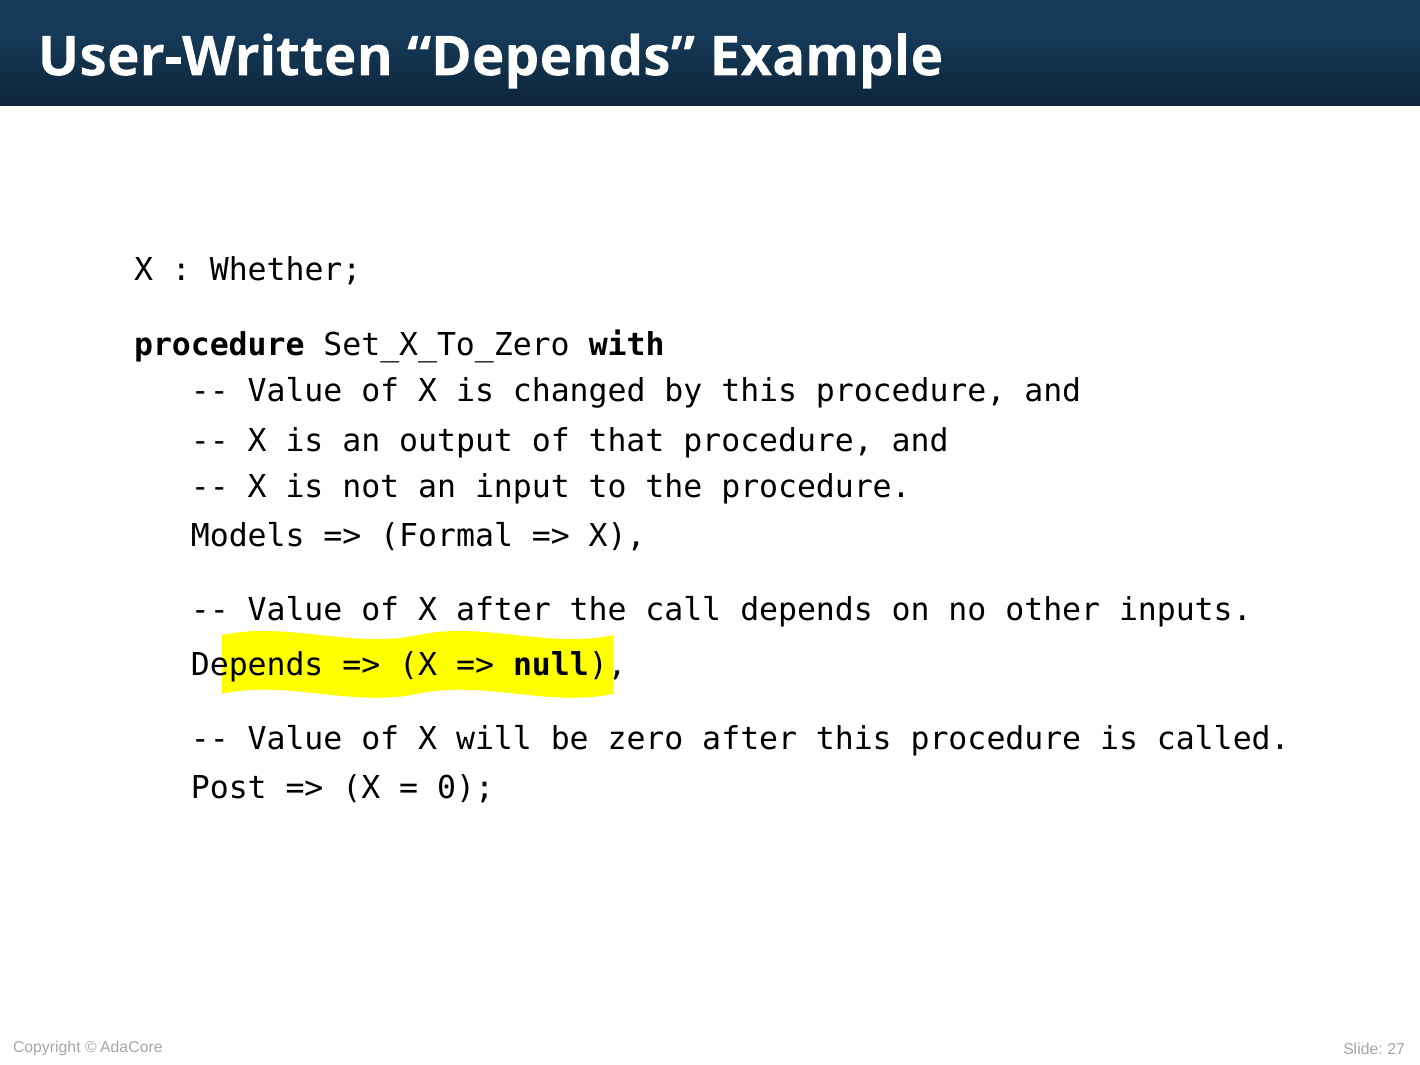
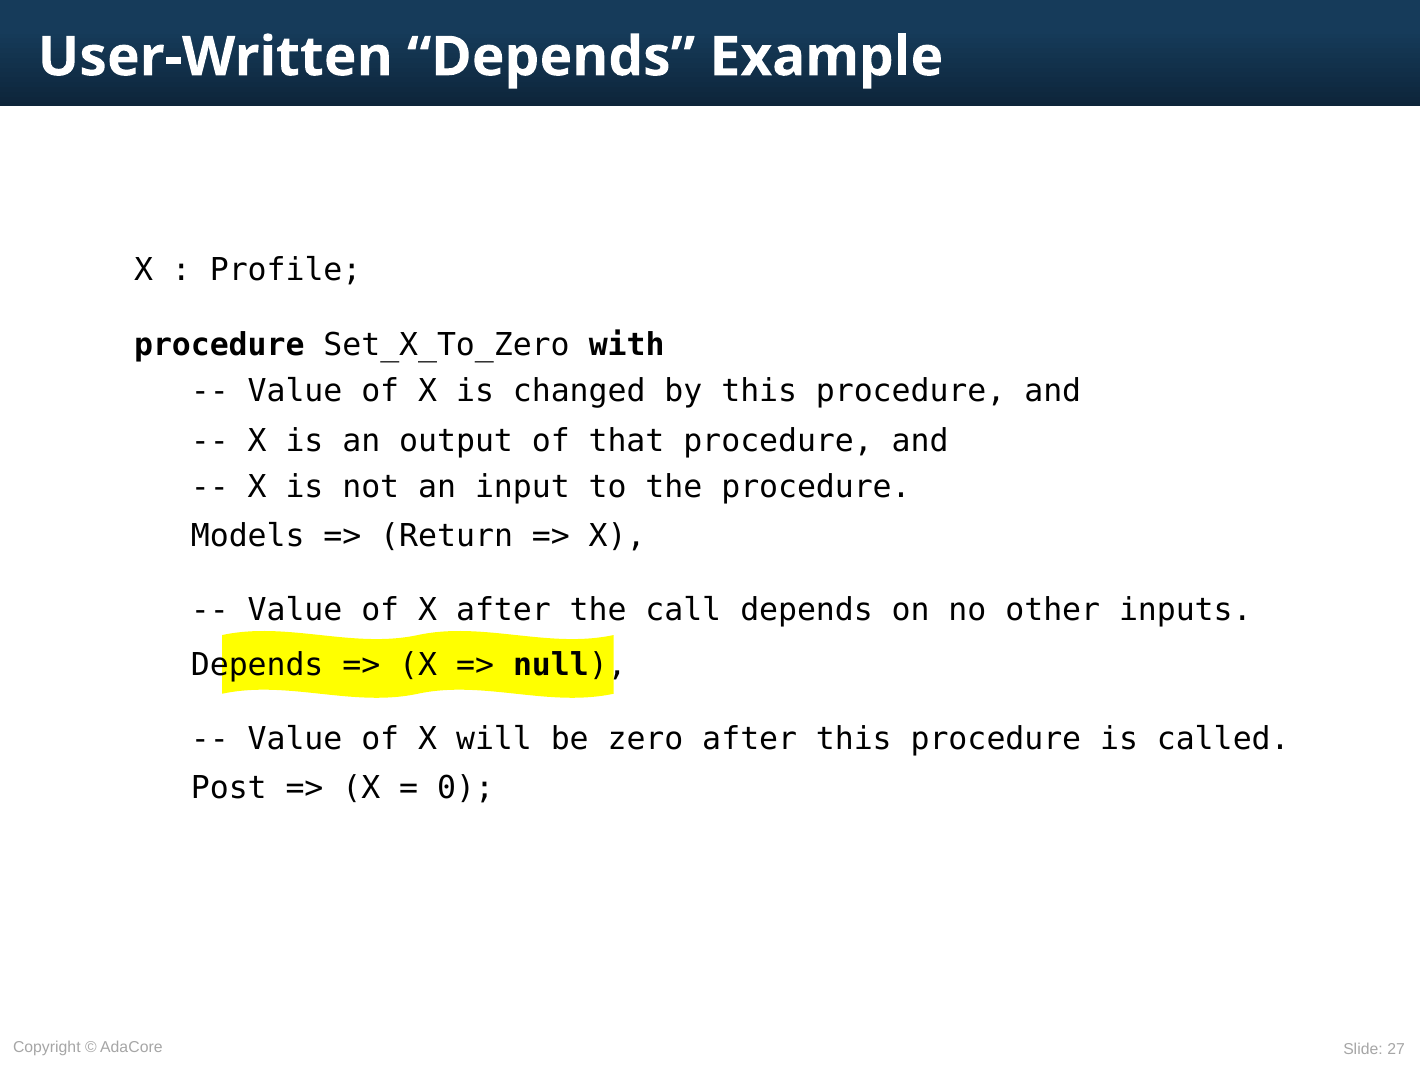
Whether: Whether -> Profile
Formal: Formal -> Return
